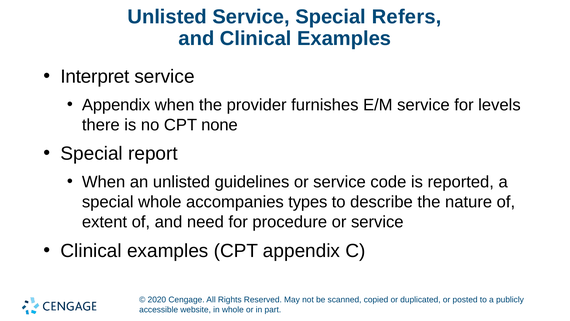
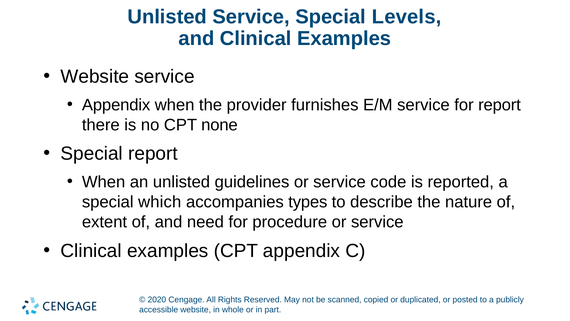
Refers: Refers -> Levels
Interpret at (95, 76): Interpret -> Website
for levels: levels -> report
special whole: whole -> which
